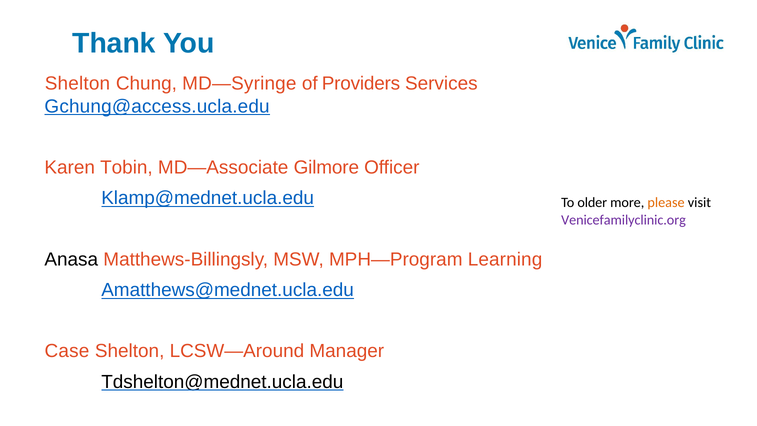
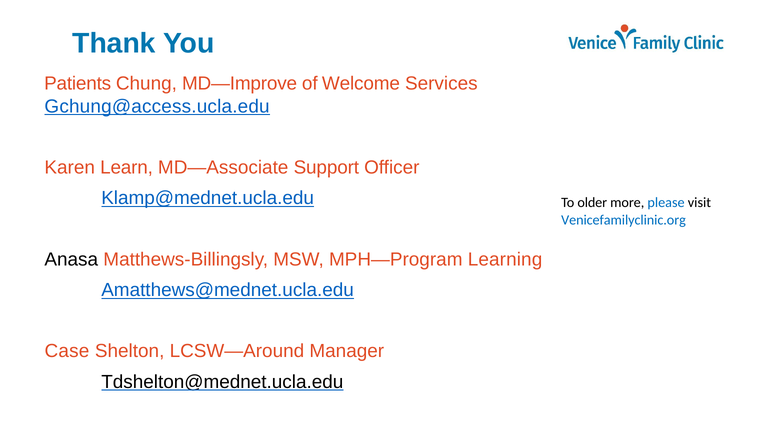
Shelton at (77, 84): Shelton -> Patients
MD—Syringe: MD—Syringe -> MD—Improve
Providers: Providers -> Welcome
Tobin: Tobin -> Learn
Gilmore: Gilmore -> Support
please colour: orange -> blue
Venicefamilyclinic.org colour: purple -> blue
